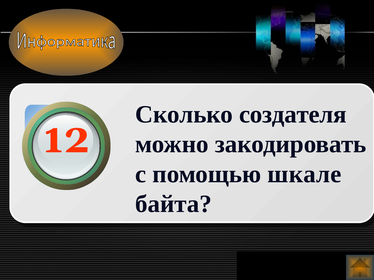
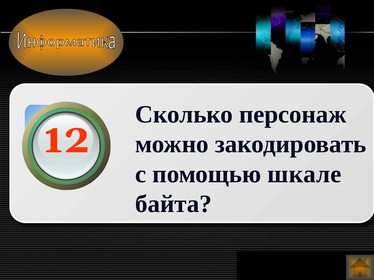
создателя: создателя -> персонаж
